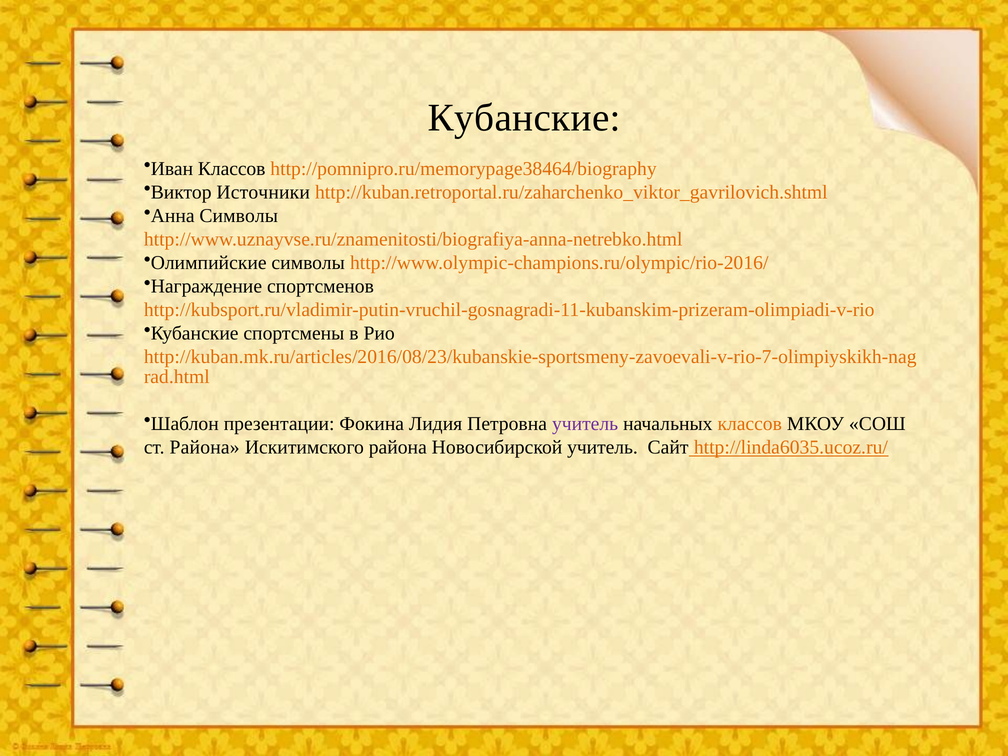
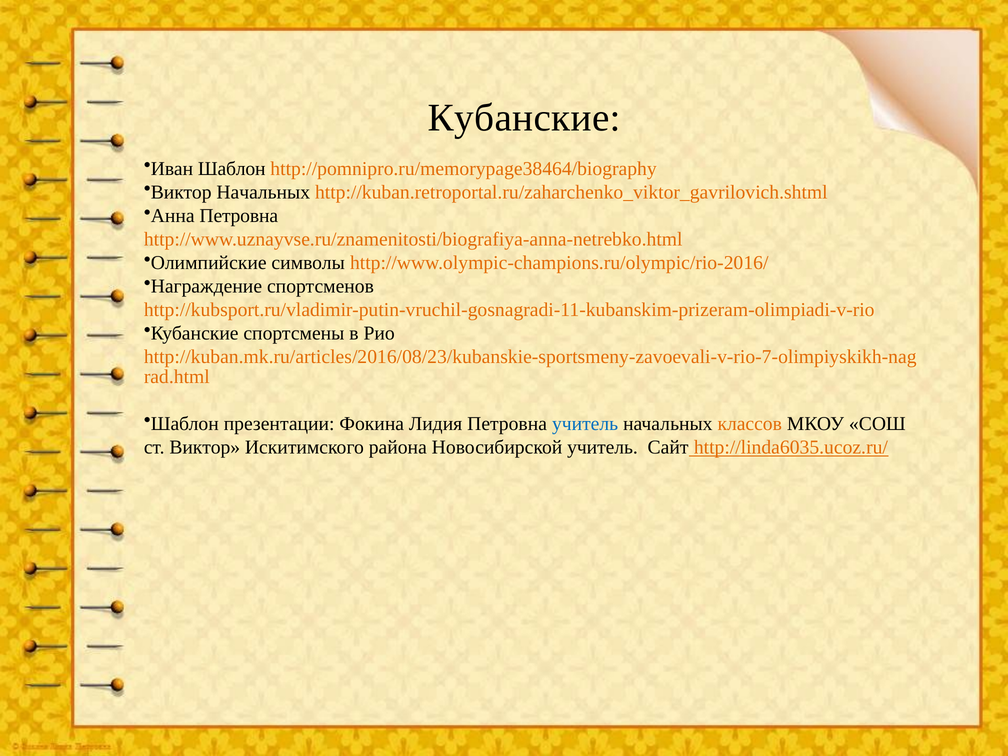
Иван Классов: Классов -> Шаблон
Виктор Источники: Источники -> Начальных
Анна Символы: Символы -> Петровна
учитель at (585, 424) colour: purple -> blue
ст Района: Района -> Виктор
